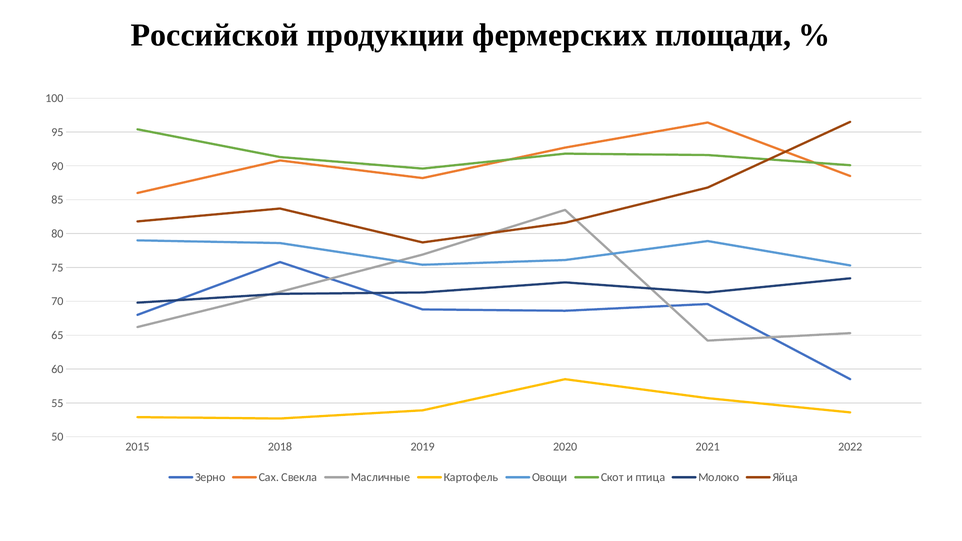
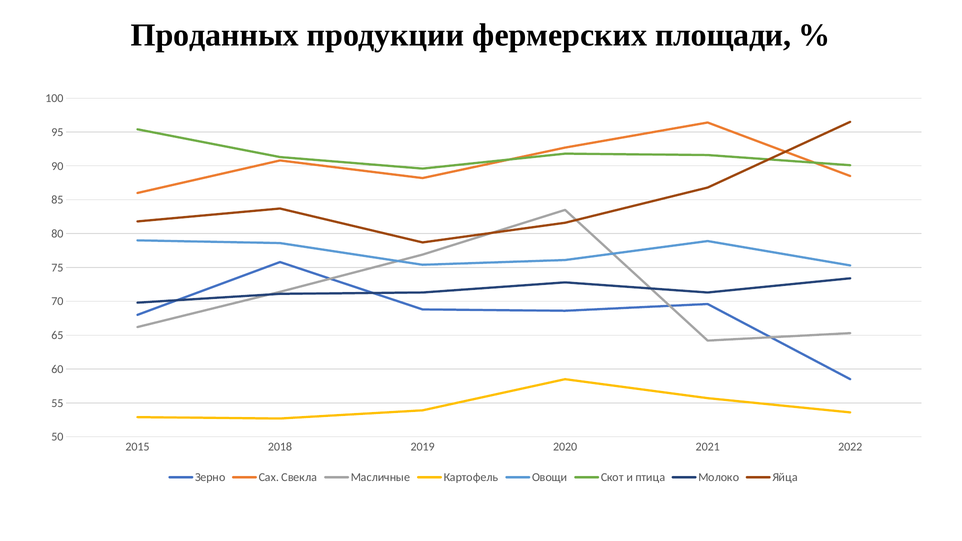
Российской: Российской -> Проданных
